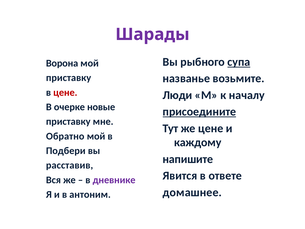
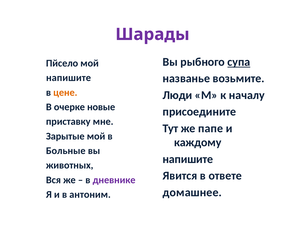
Ворона: Ворона -> Пйсело
приставку at (69, 78): приставку -> напишите
цене at (65, 92) colour: red -> orange
присоедините underline: present -> none
же цене: цене -> папе
Обратно: Обратно -> Зарытые
Подбери: Подбери -> Больные
расставив: расставив -> животных
